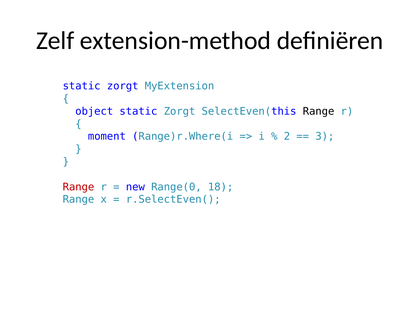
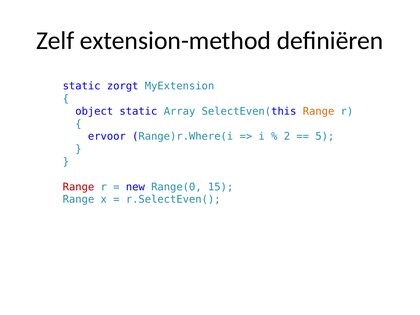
Zorgt at (180, 111): Zorgt -> Array
Range at (319, 111) colour: black -> orange
moment: moment -> ervoor
3: 3 -> 5
18: 18 -> 15
